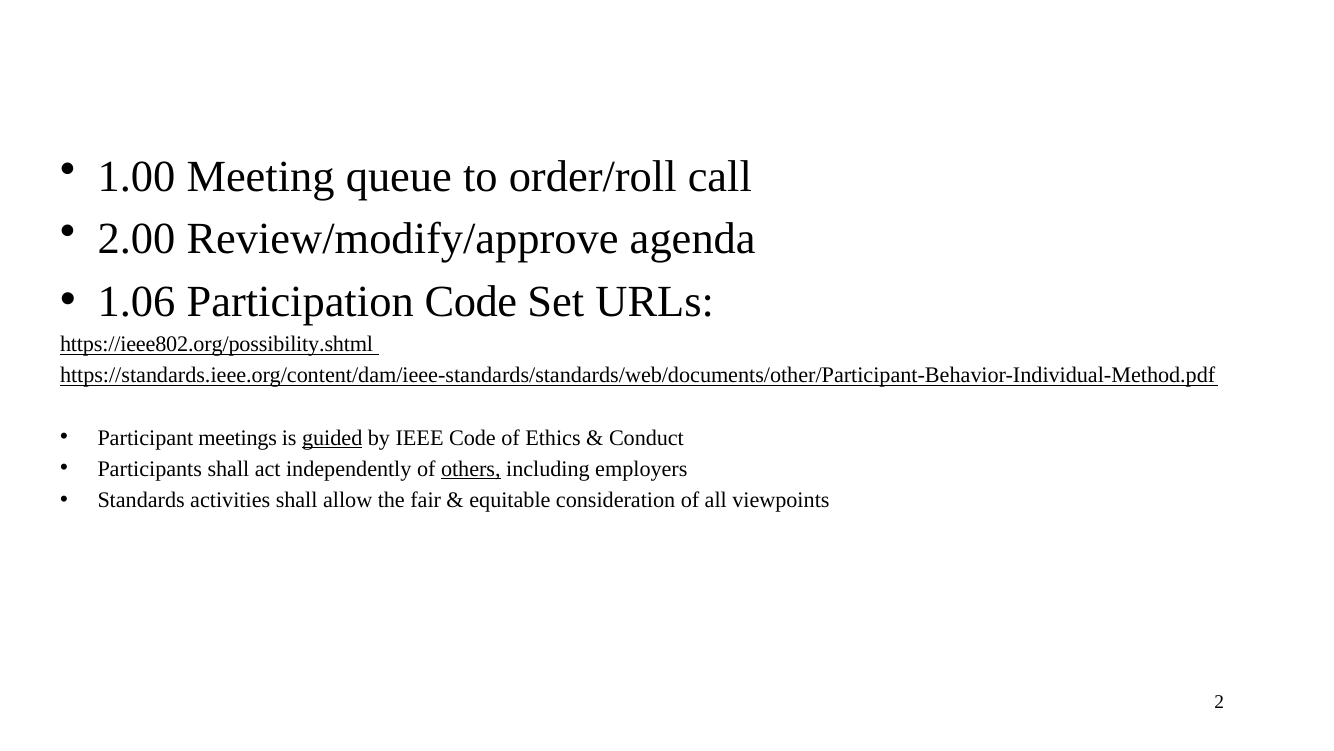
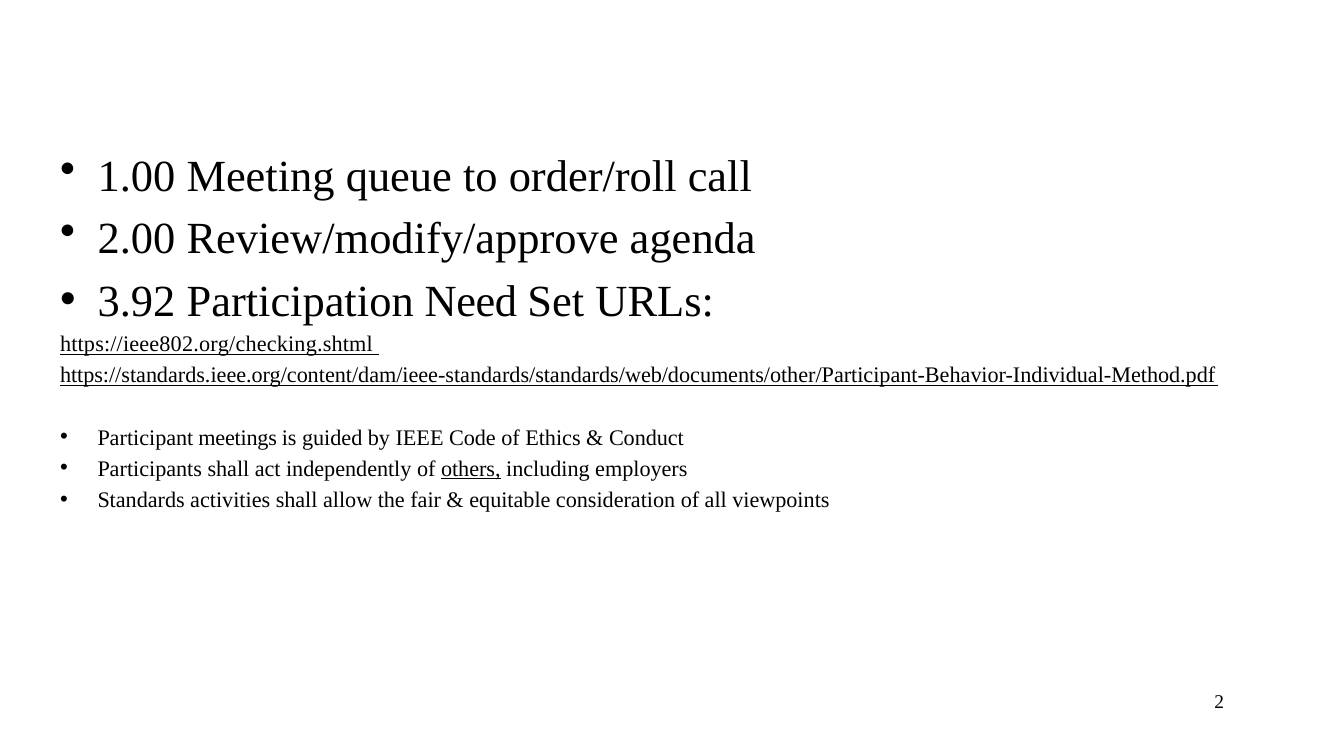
1.06: 1.06 -> 3.92
Participation Code: Code -> Need
https://ieee802.org/possibility.shtml: https://ieee802.org/possibility.shtml -> https://ieee802.org/checking.shtml
guided underline: present -> none
